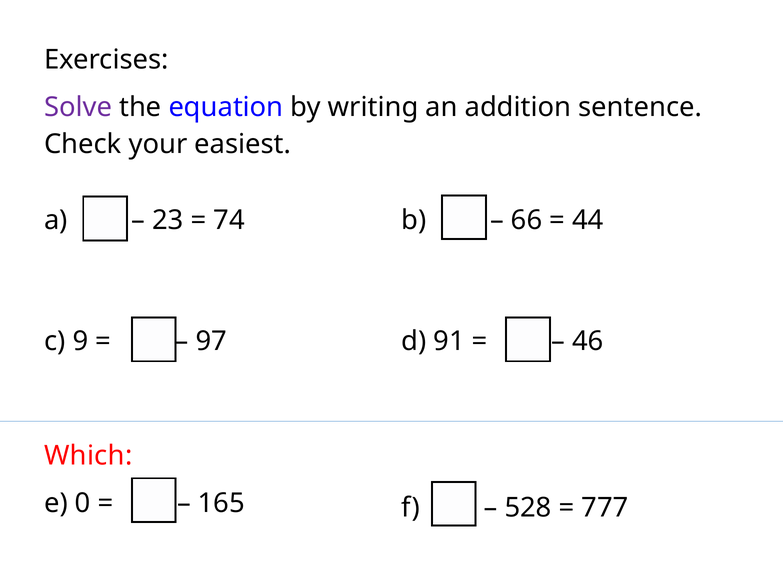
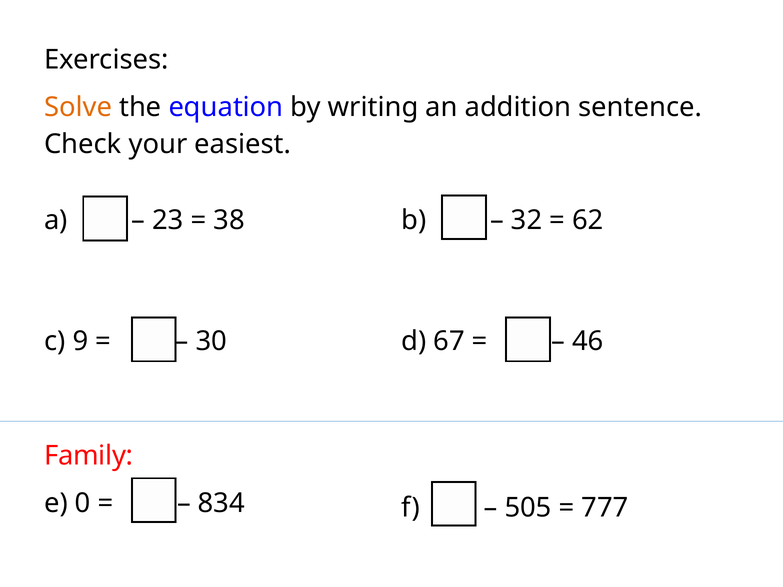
Solve colour: purple -> orange
74: 74 -> 38
66: 66 -> 32
44: 44 -> 62
97: 97 -> 30
91: 91 -> 67
Which: Which -> Family
165: 165 -> 834
528: 528 -> 505
